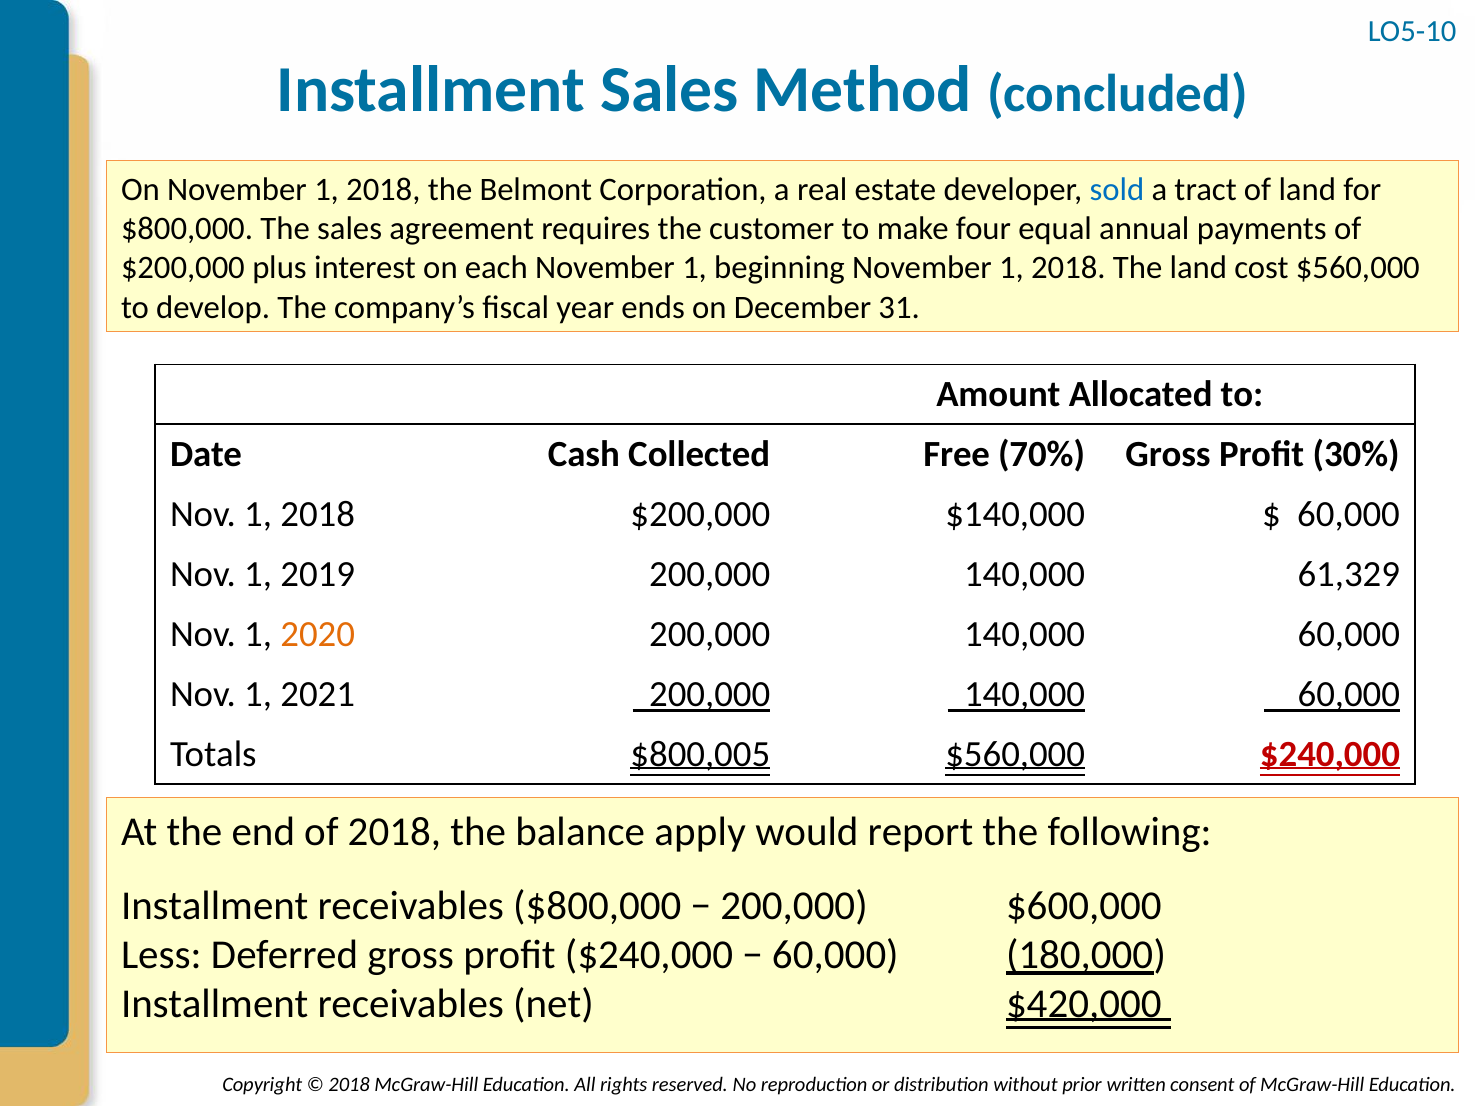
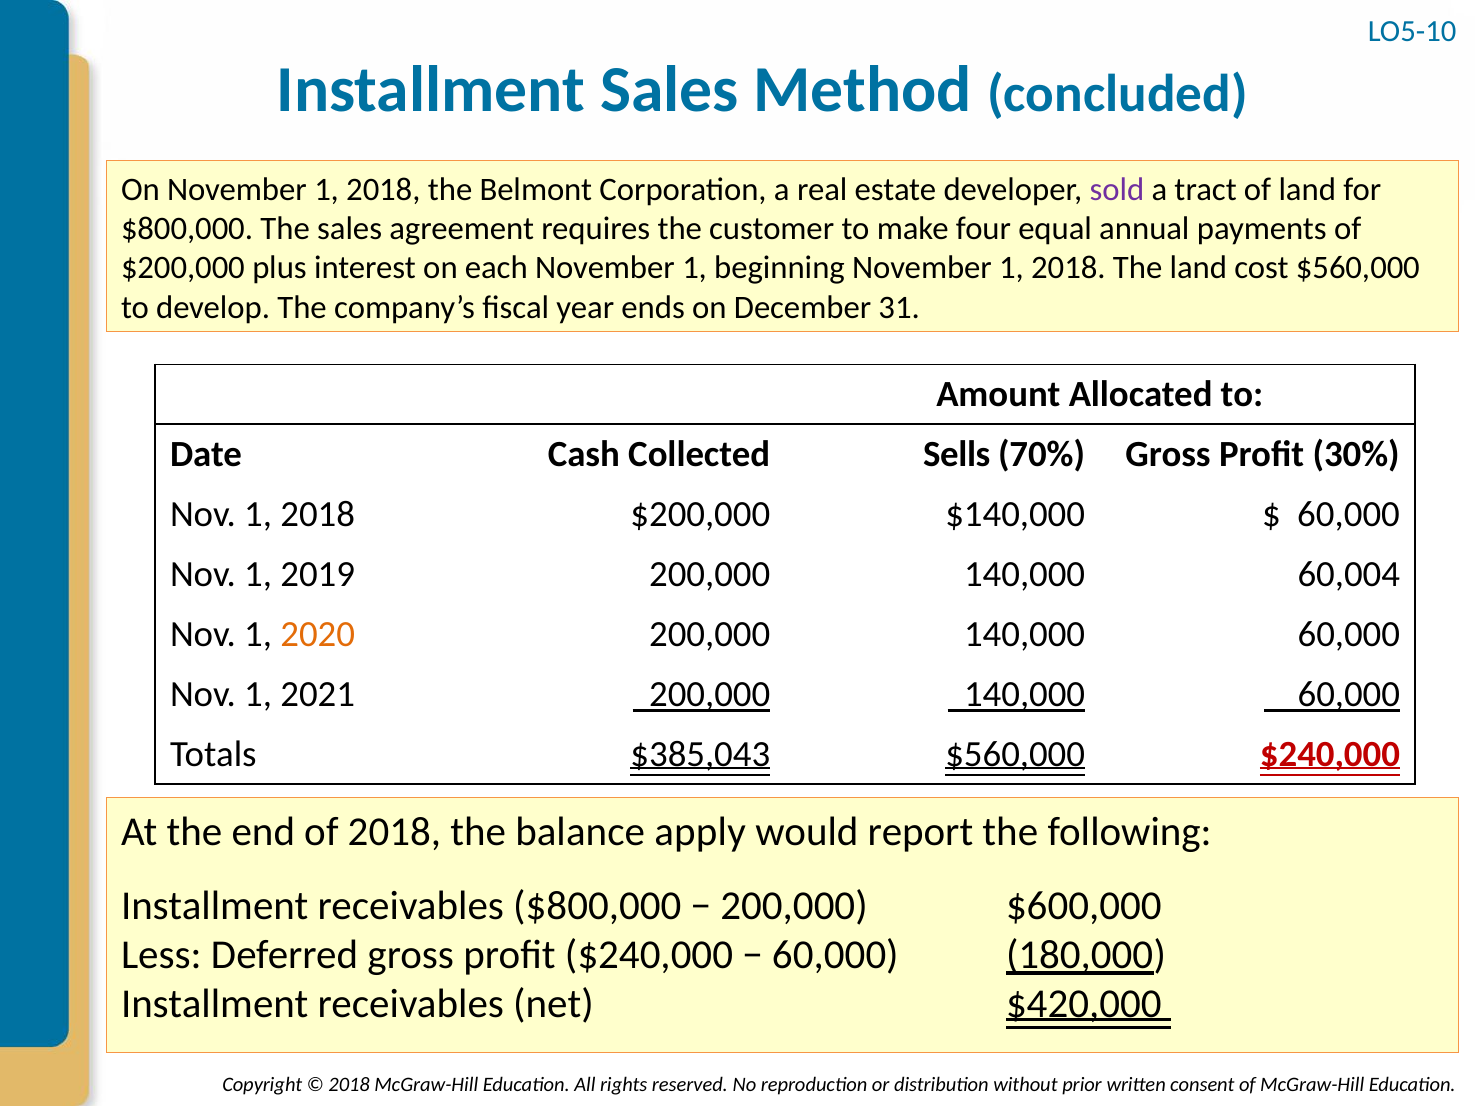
sold colour: blue -> purple
Free: Free -> Sells
61,329: 61,329 -> 60,004
$800,005: $800,005 -> $385,043
